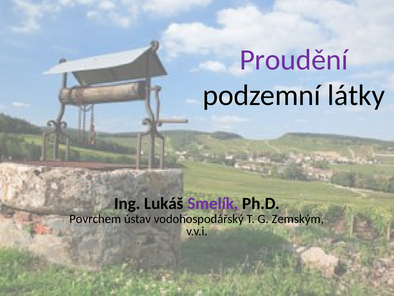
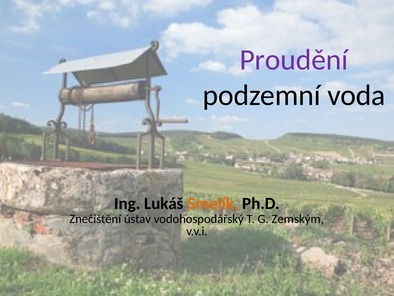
látky: látky -> voda
Smelík colour: purple -> orange
Povrchem: Povrchem -> Znečištění
